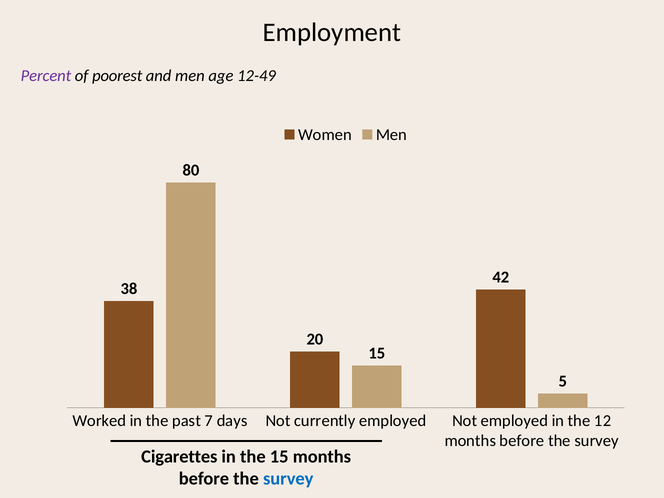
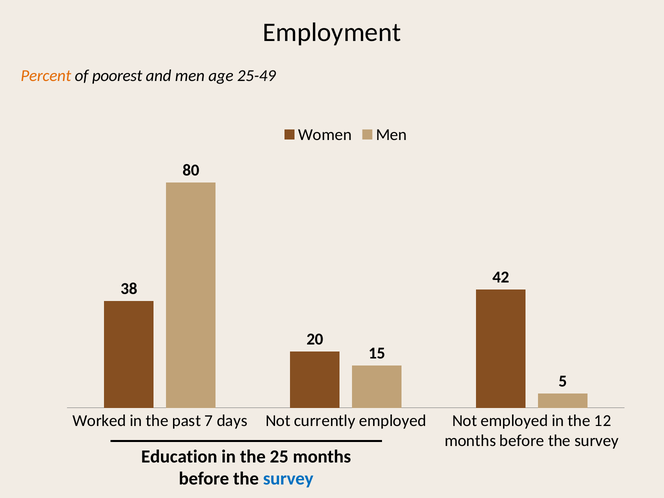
Percent colour: purple -> orange
12-49: 12-49 -> 25-49
Cigarettes: Cigarettes -> Education
the 15: 15 -> 25
